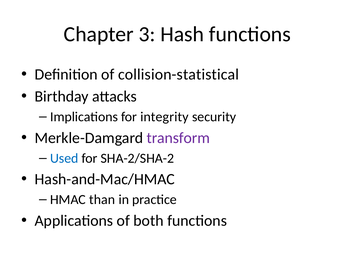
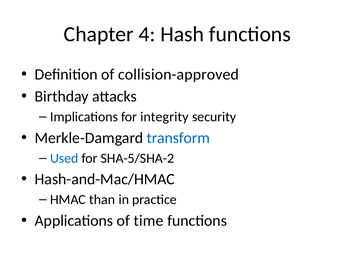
3: 3 -> 4
collision-statistical: collision-statistical -> collision-approved
transform colour: purple -> blue
SHA-2/SHA-2: SHA-2/SHA-2 -> SHA-5/SHA-2
both: both -> time
